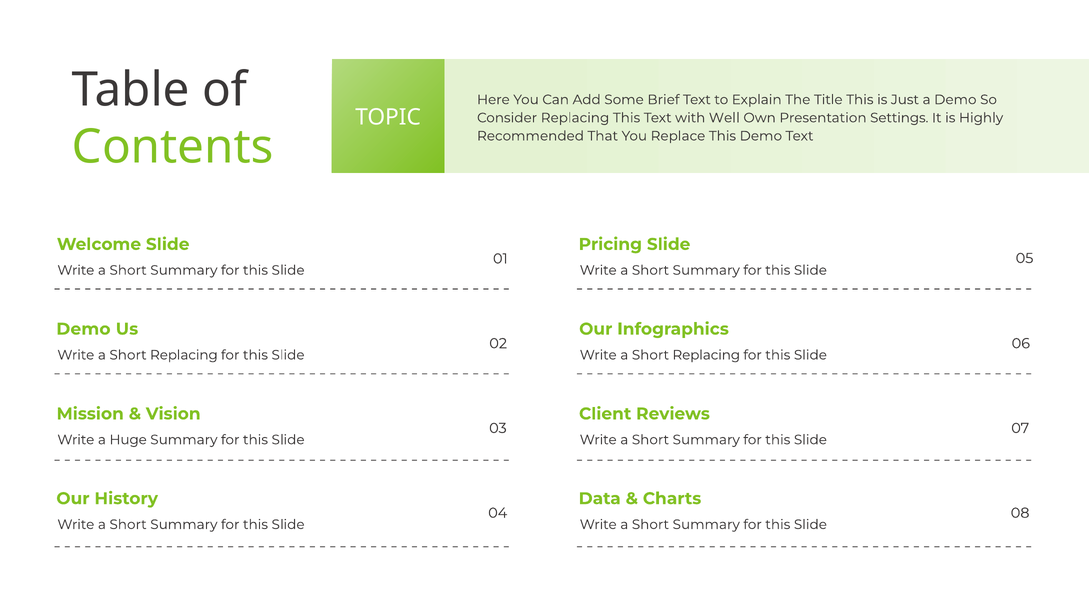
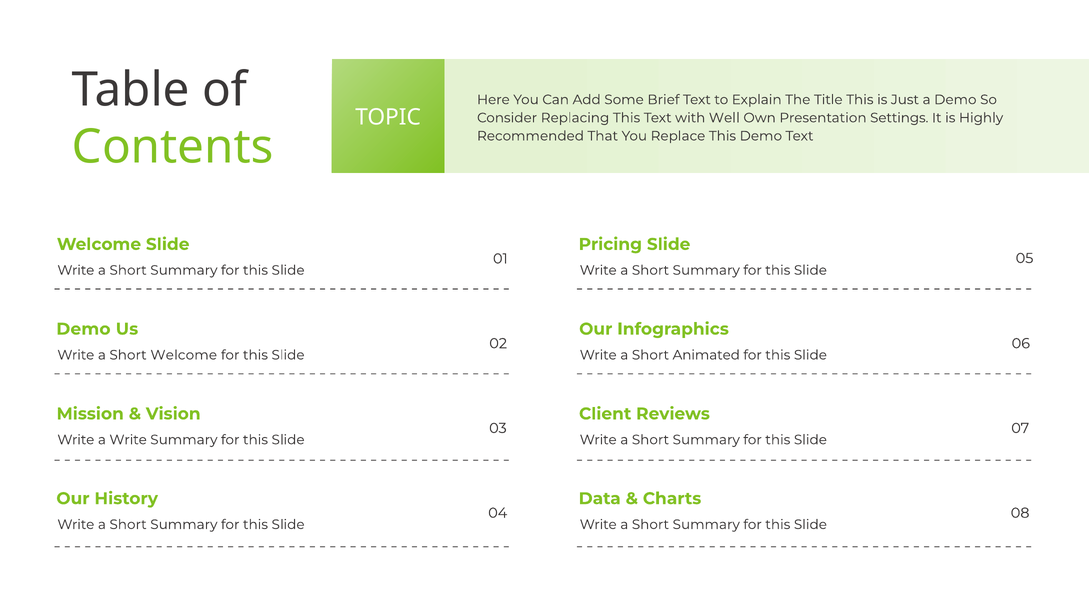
Replacing at (184, 355): Replacing -> Welcome
Replacing at (706, 355): Replacing -> Animated
a Huge: Huge -> Write
